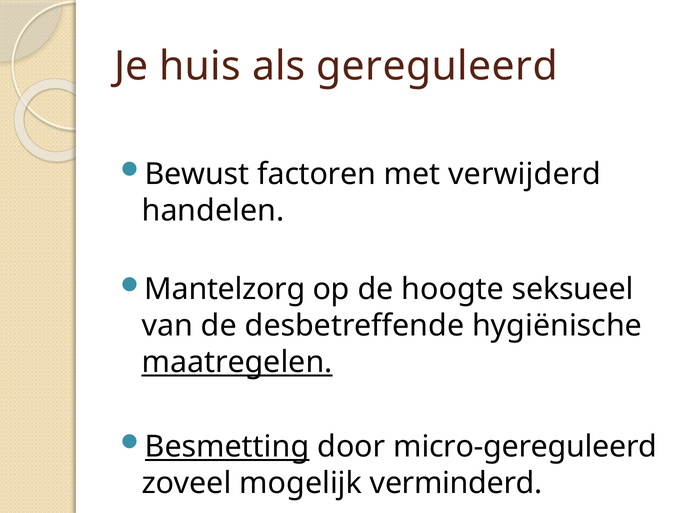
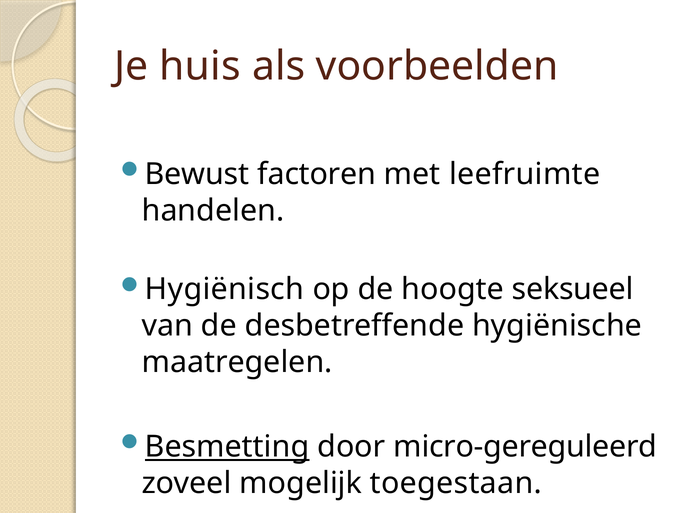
gereguleerd: gereguleerd -> voorbeelden
verwijderd: verwijderd -> leefruimte
Mantelzorg: Mantelzorg -> Hygiënisch
maatregelen underline: present -> none
verminderd: verminderd -> toegestaan
